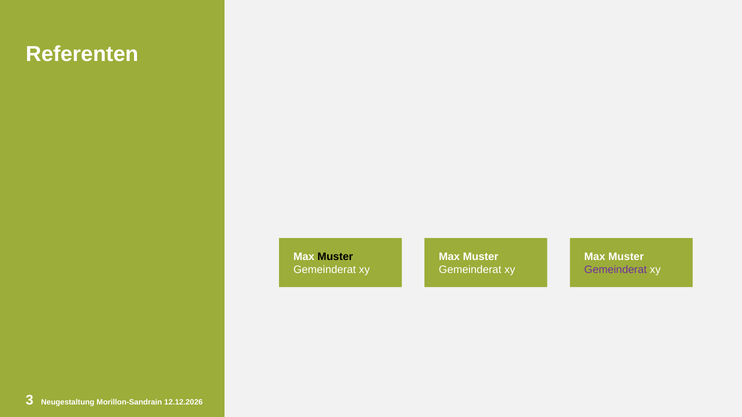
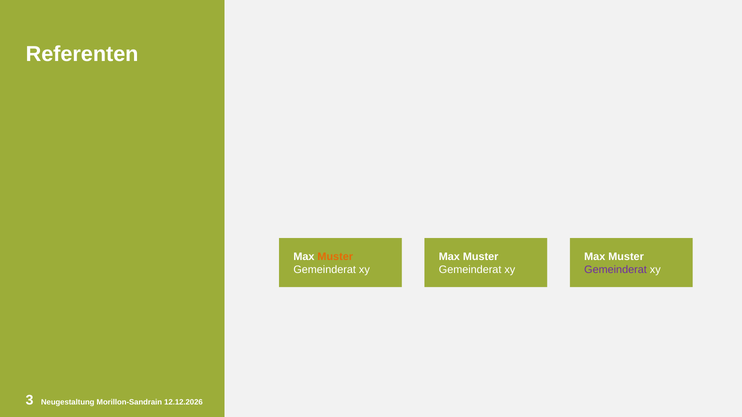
Muster at (335, 257) colour: black -> orange
